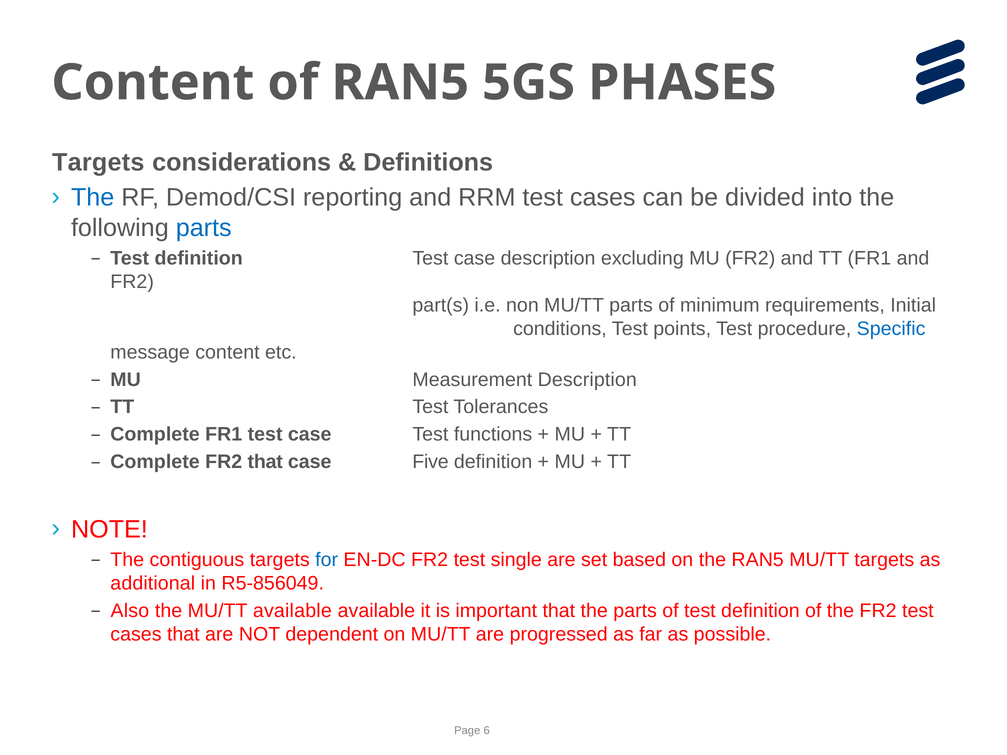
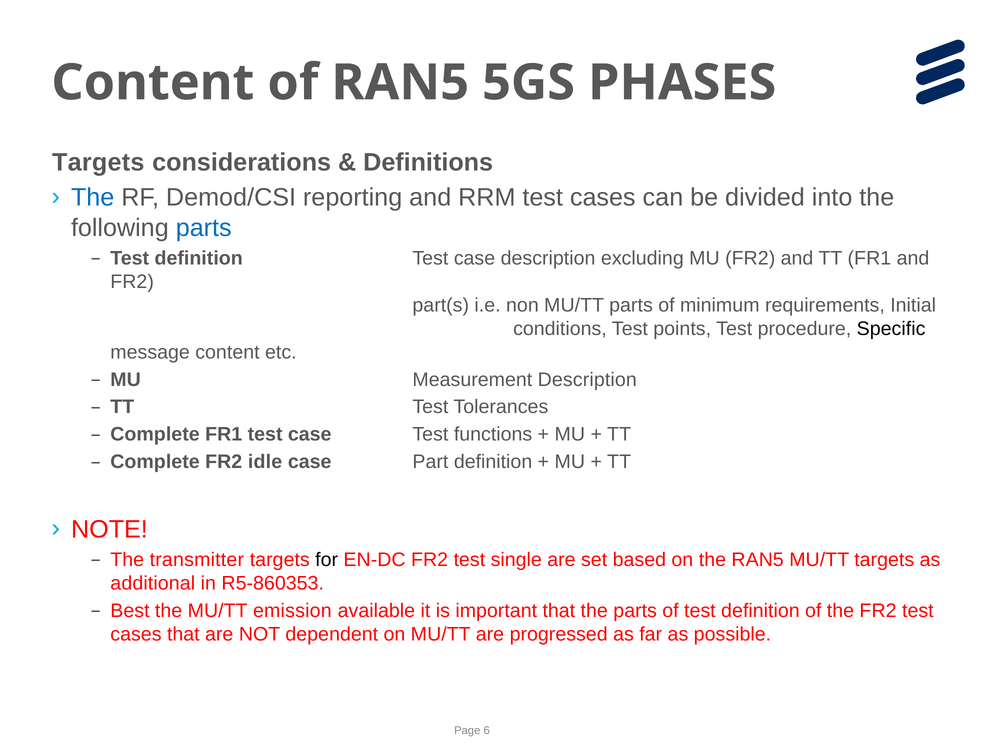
Specific colour: blue -> black
FR2 that: that -> idle
Five: Five -> Part
contiguous: contiguous -> transmitter
for colour: blue -> black
R5-856049: R5-856049 -> R5-860353
Also: Also -> Best
MU/TT available: available -> emission
